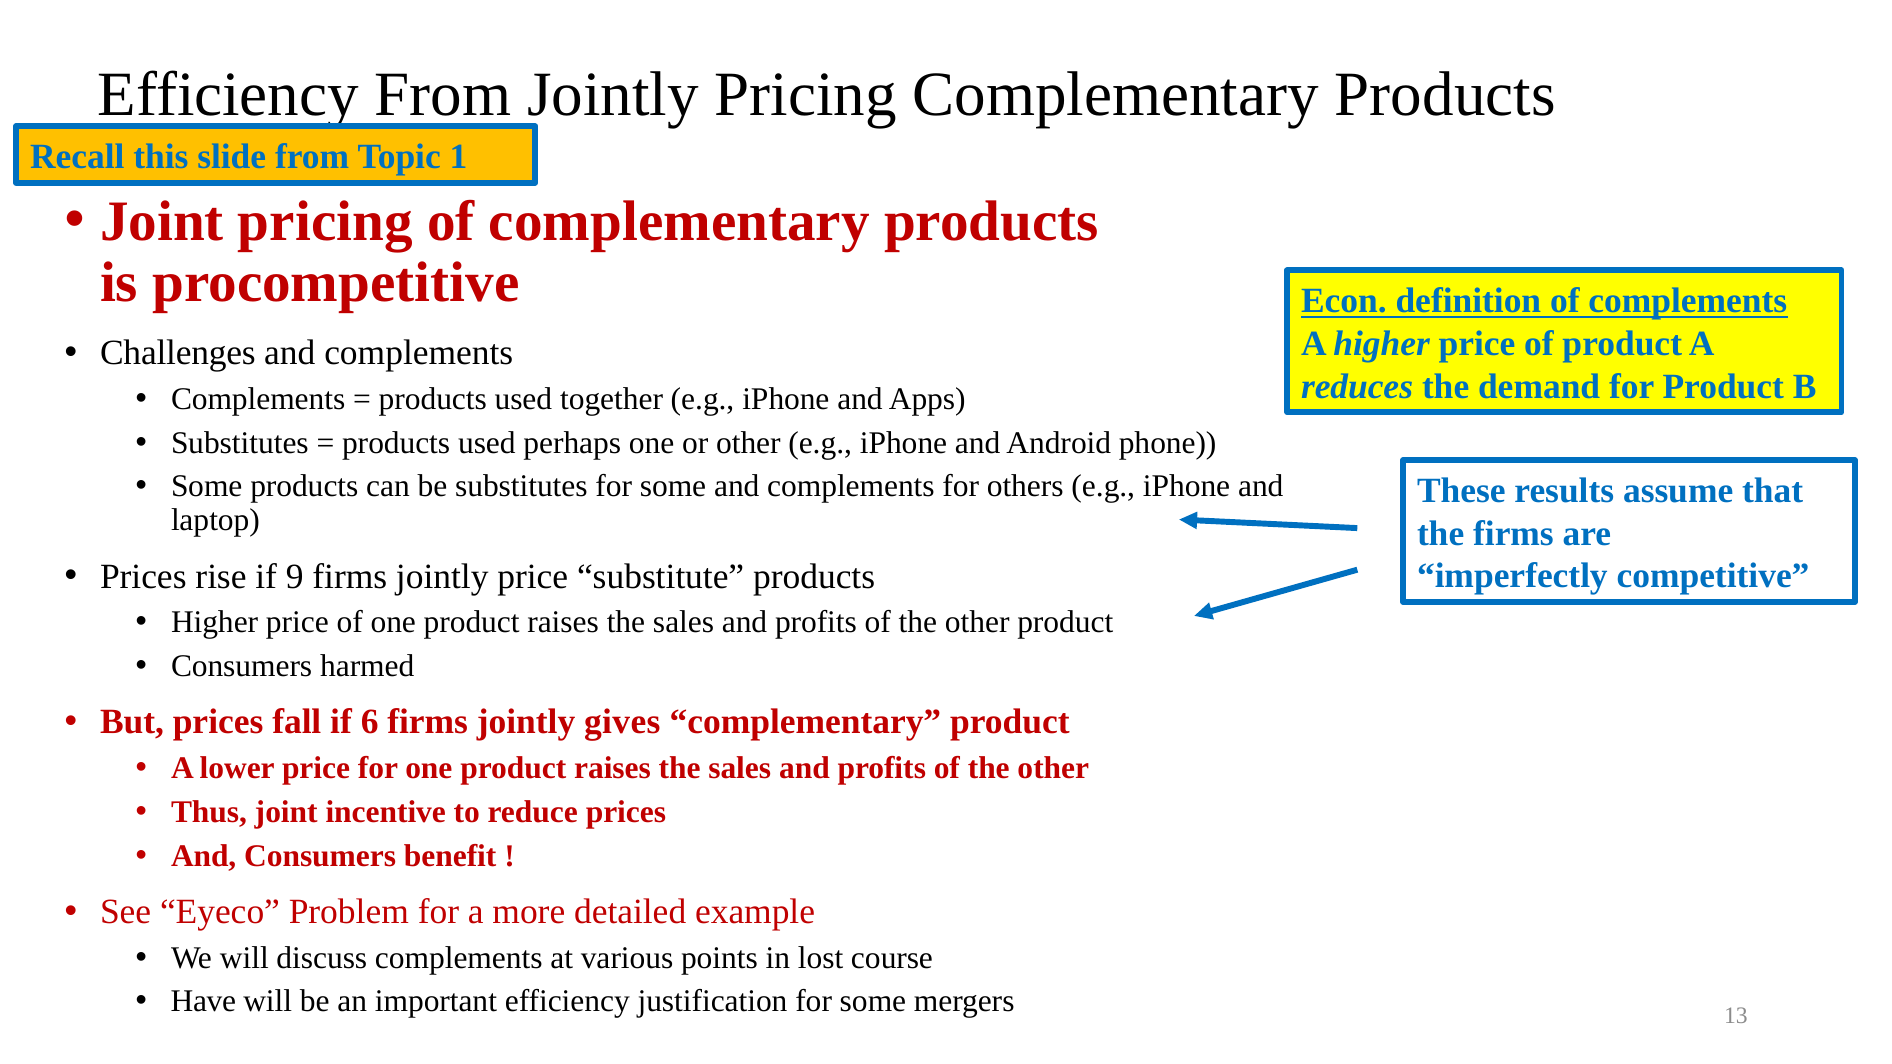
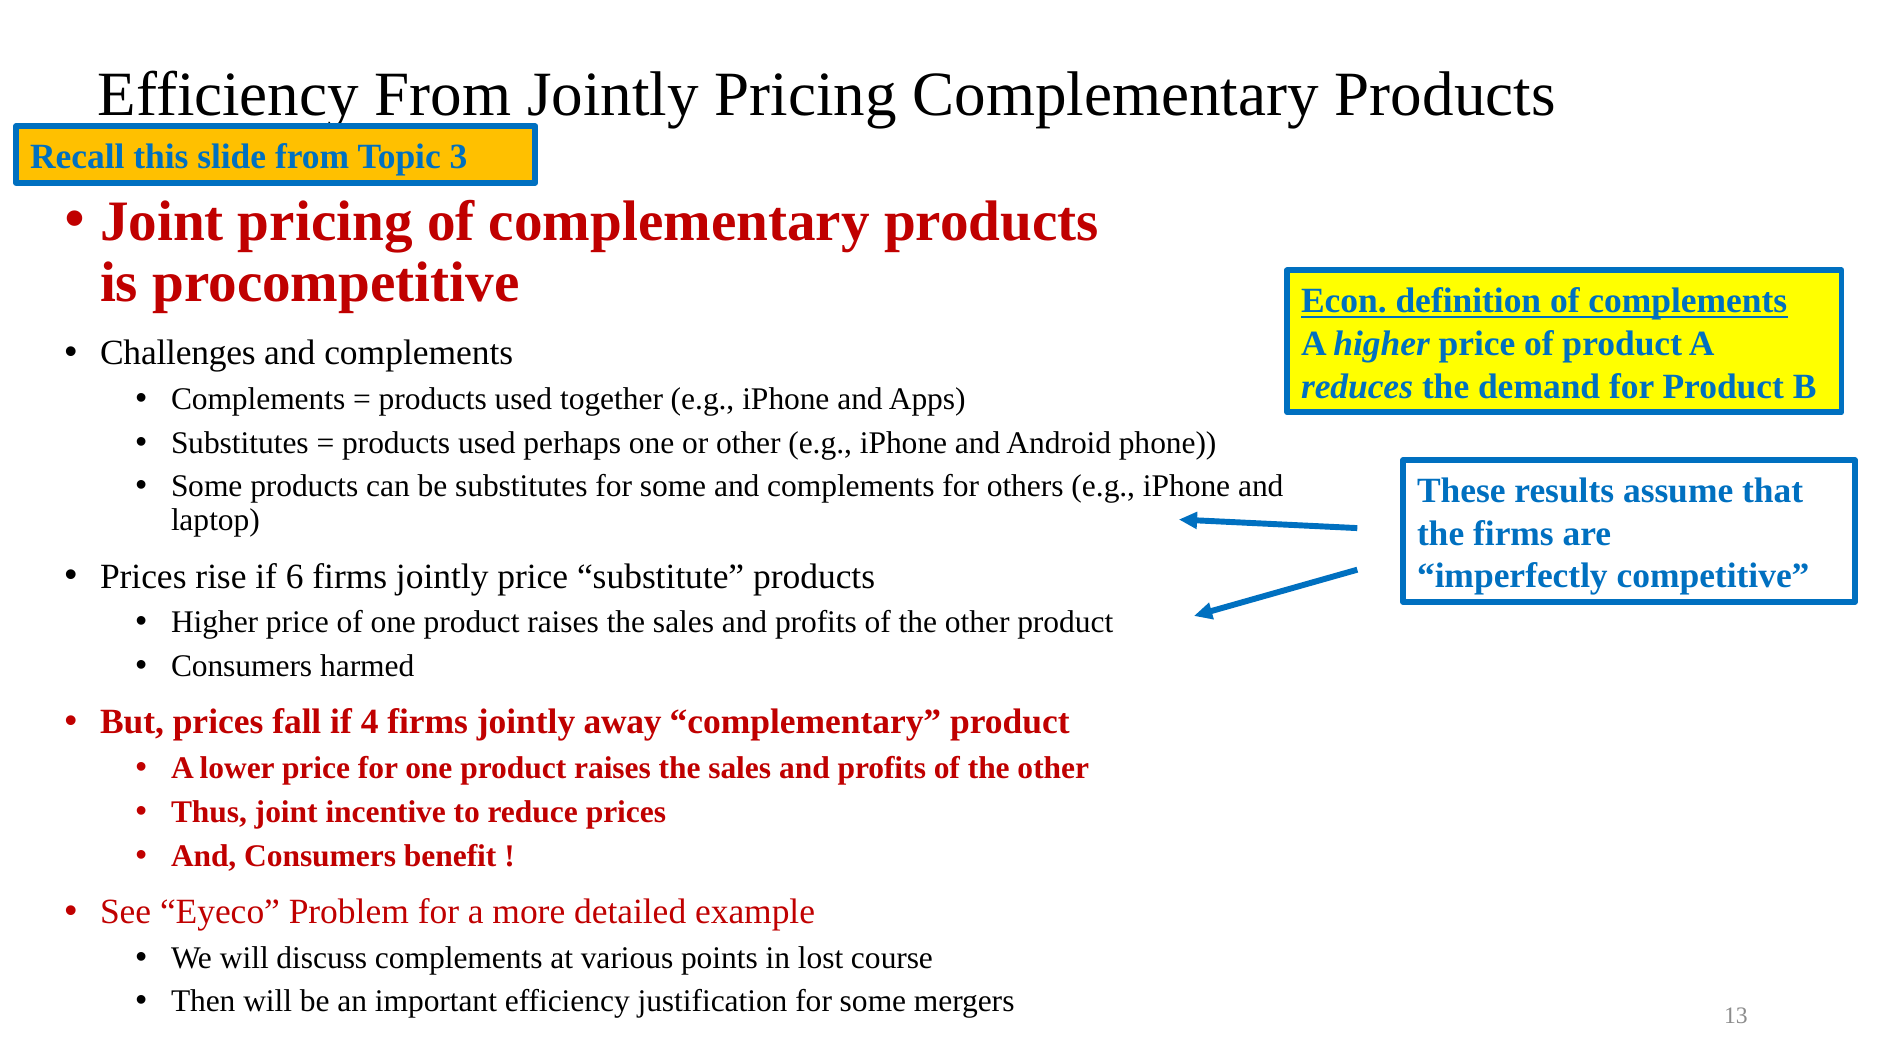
1: 1 -> 3
9: 9 -> 6
6: 6 -> 4
gives: gives -> away
Have: Have -> Then
